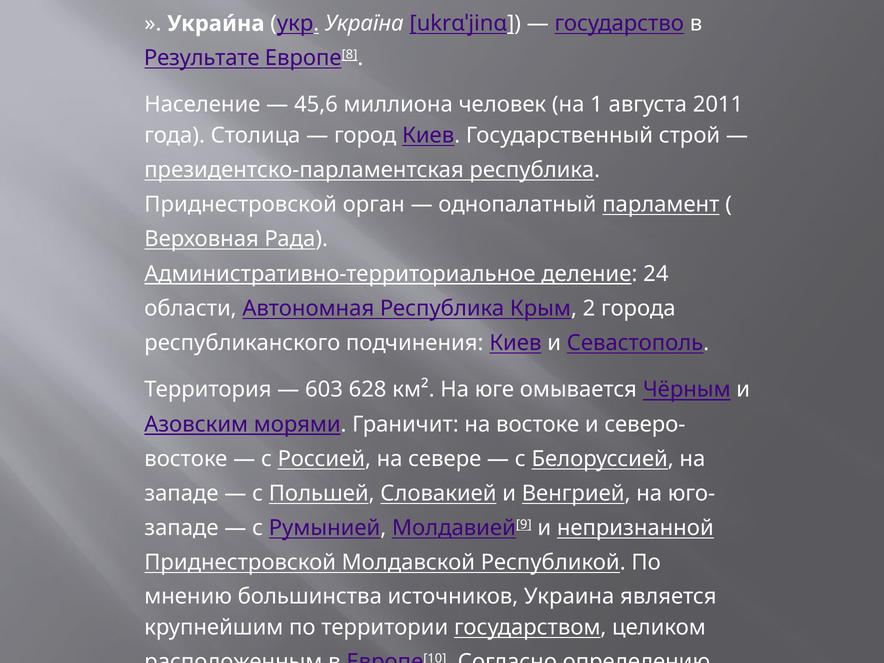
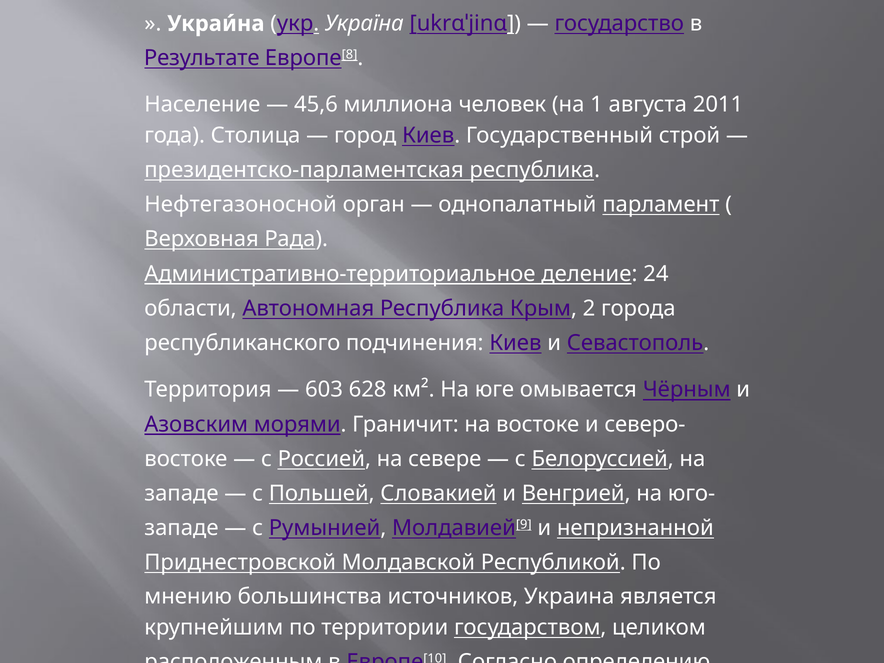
Приднестровской at (241, 205): Приднестровской -> Нефтегазоносной
